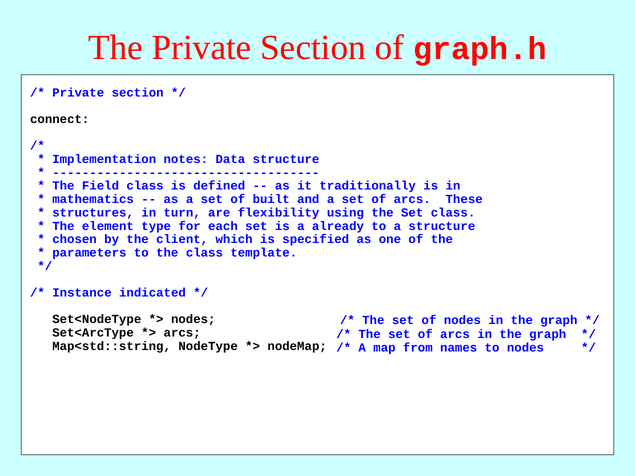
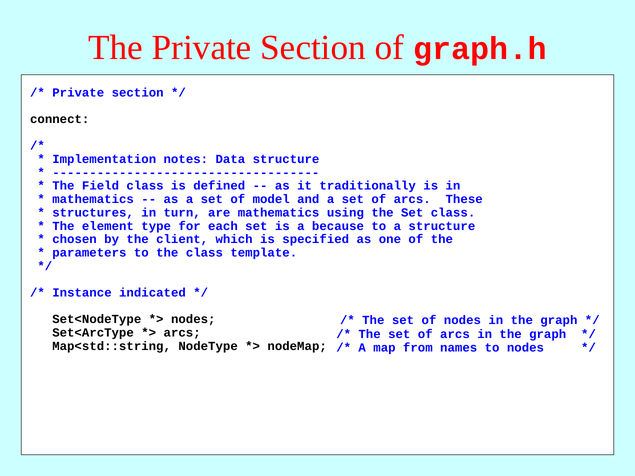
built: built -> model
are flexibility: flexibility -> mathematics
already: already -> because
